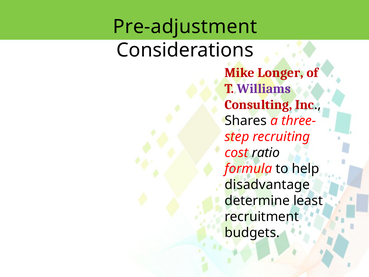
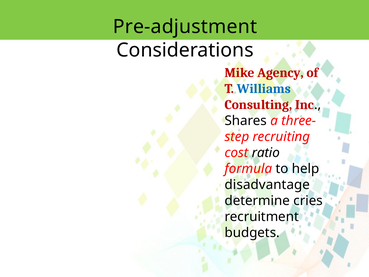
Longer: Longer -> Agency
Williams colour: purple -> blue
least: least -> cries
